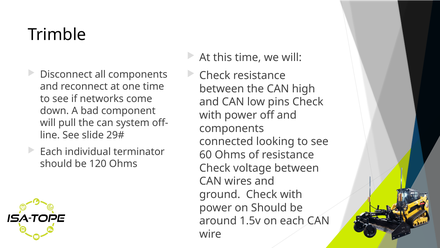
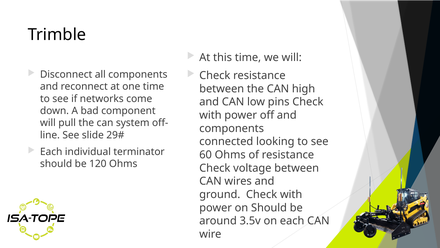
1.5v: 1.5v -> 3.5v
